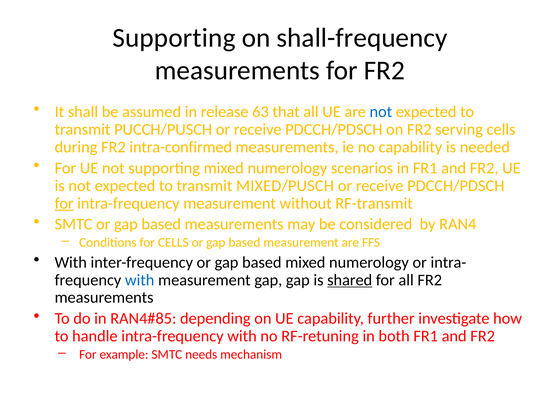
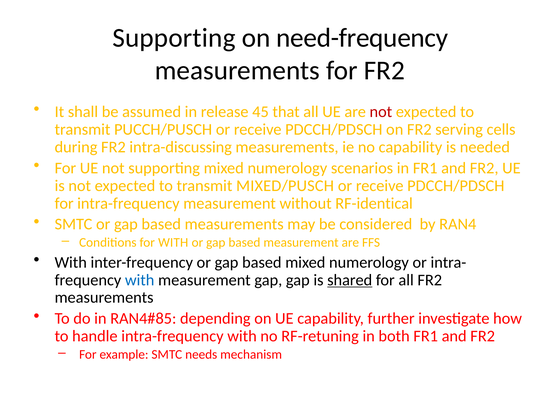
shall-frequency: shall-frequency -> need-frequency
63: 63 -> 45
not at (381, 112) colour: blue -> red
intra-confirmed: intra-confirmed -> intra-discussing
for at (64, 203) underline: present -> none
RF-transmit: RF-transmit -> RF-identical
for CELLS: CELLS -> WITH
